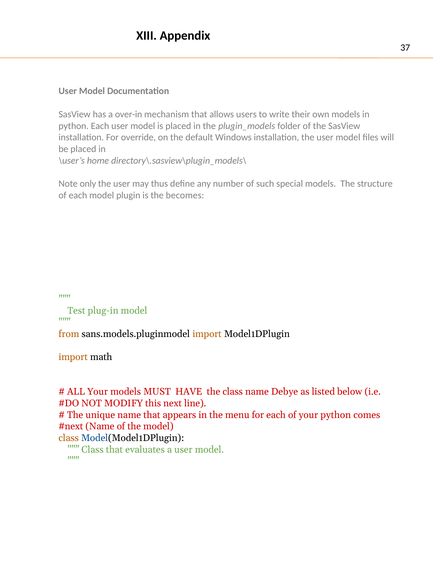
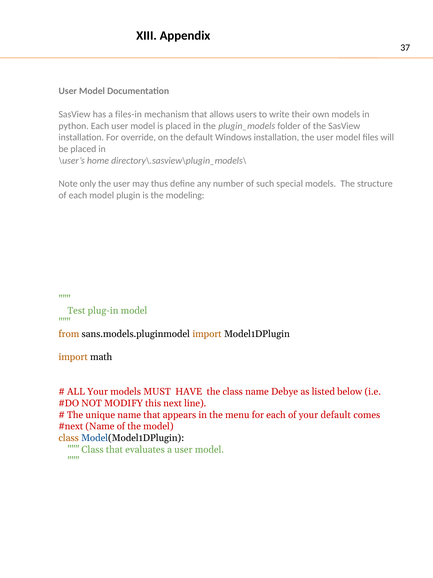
over-in: over-in -> files-in
becomes: becomes -> modeling
your python: python -> default
